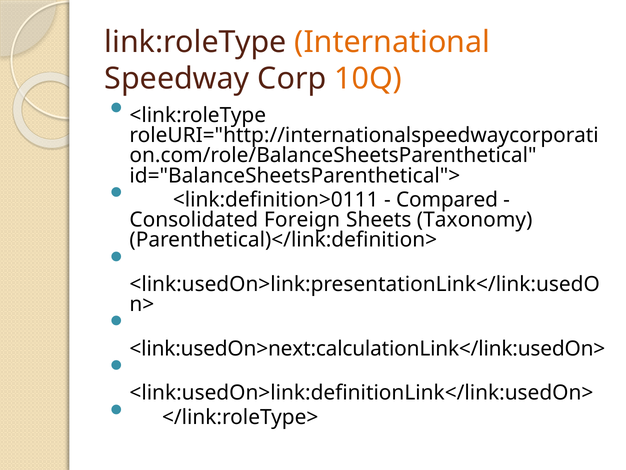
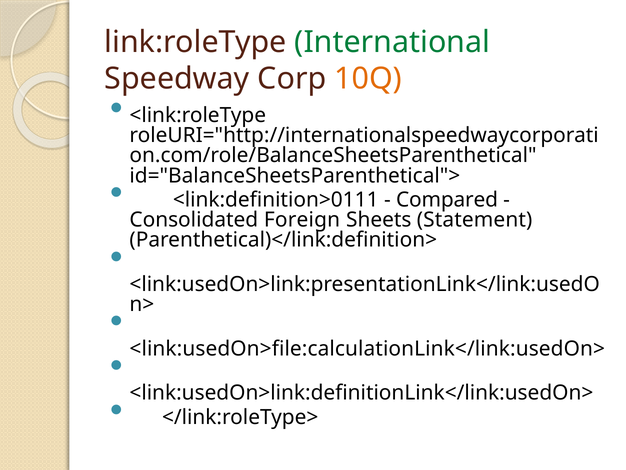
International colour: orange -> green
Taxonomy: Taxonomy -> Statement
<link:usedOn>next:calculationLink</link:usedOn>: <link:usedOn>next:calculationLink</link:usedOn> -> <link:usedOn>file:calculationLink</link:usedOn>
